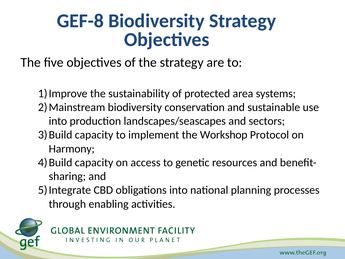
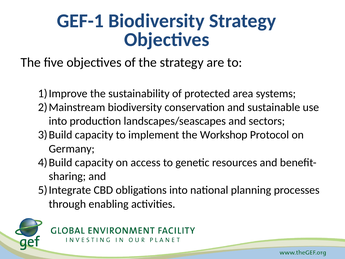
GEF-8: GEF-8 -> GEF-1
Harmony: Harmony -> Germany
